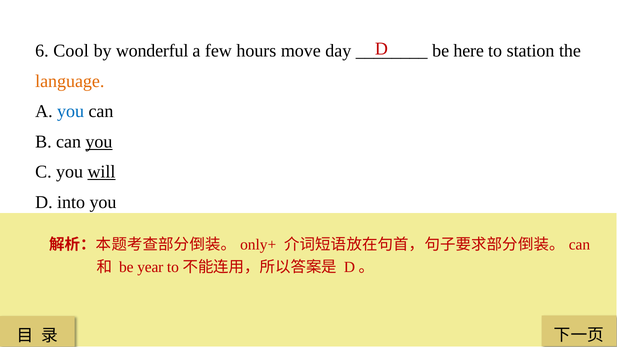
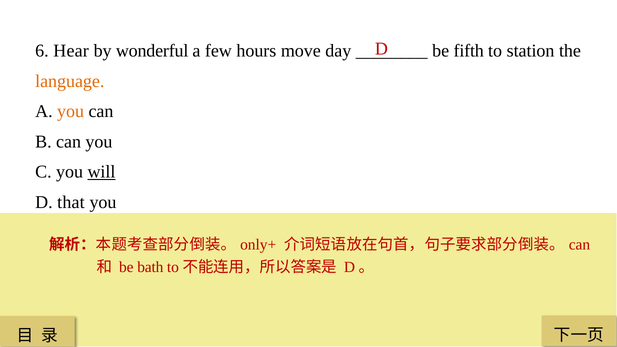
Cool: Cool -> Hear
here: here -> fifth
you at (71, 111) colour: blue -> orange
you at (99, 142) underline: present -> none
into: into -> that
year: year -> bath
